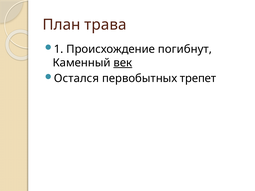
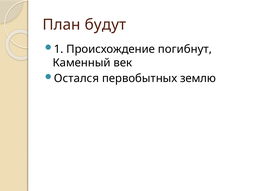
трава: трава -> будут
век underline: present -> none
трепет: трепет -> землю
